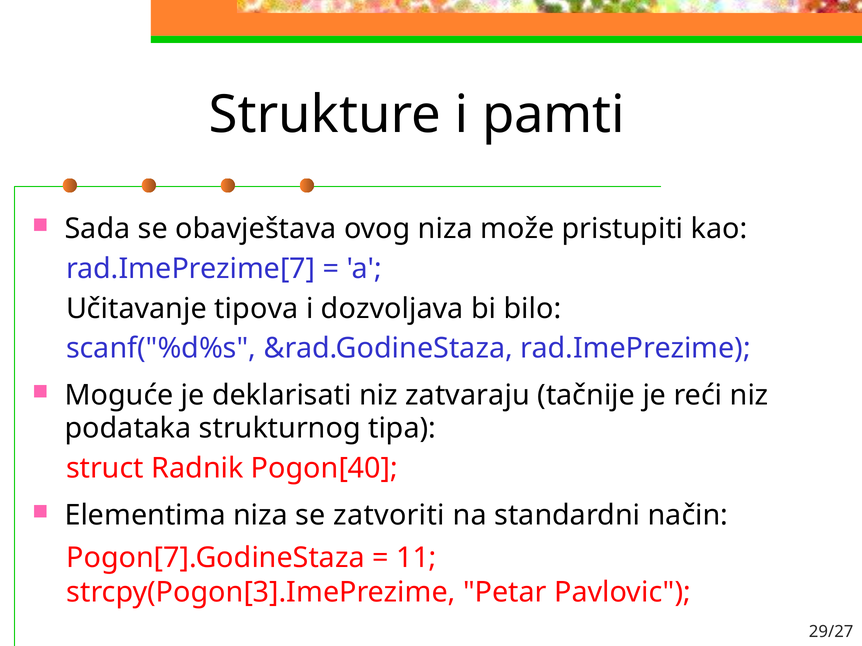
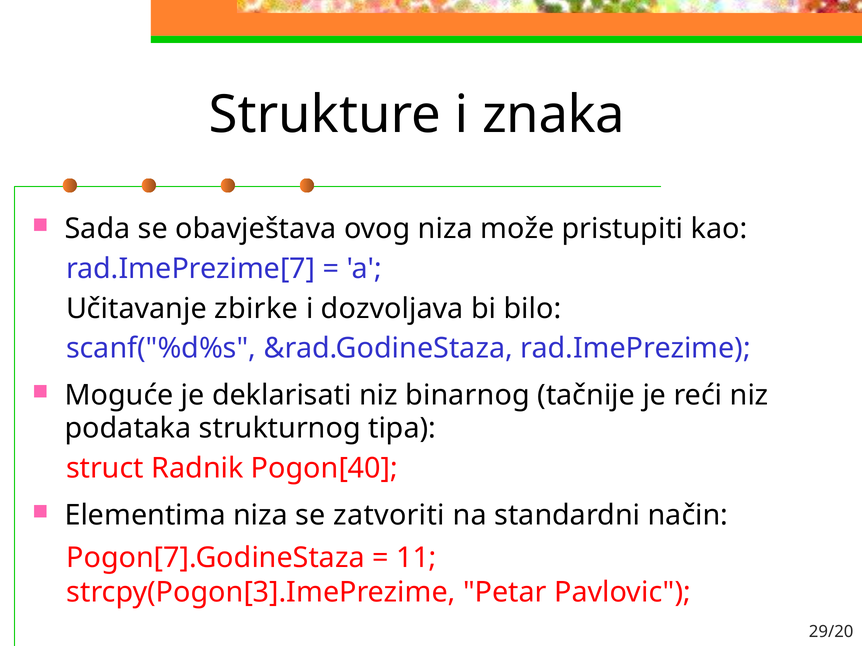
pamti: pamti -> znaka
tipova: tipova -> zbirke
zatvaraju: zatvaraju -> binarnog
29/27: 29/27 -> 29/20
